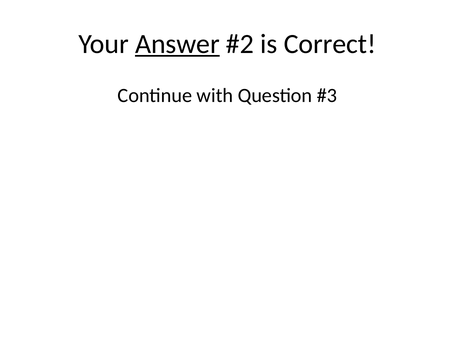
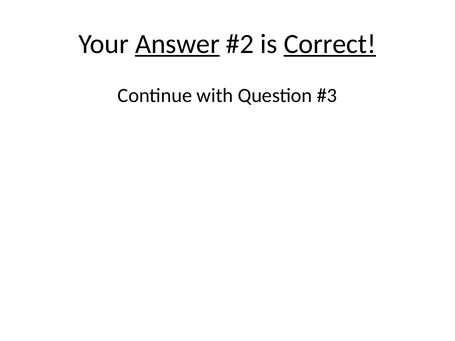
Correct underline: none -> present
